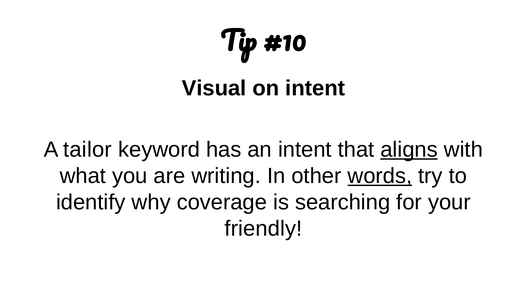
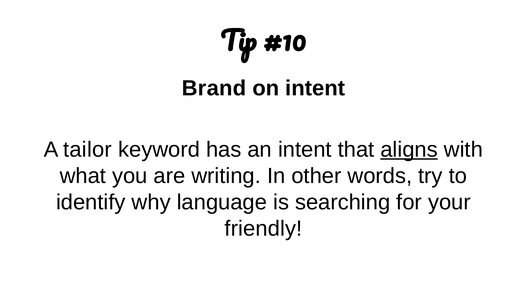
Visual: Visual -> Brand
words underline: present -> none
coverage: coverage -> language
